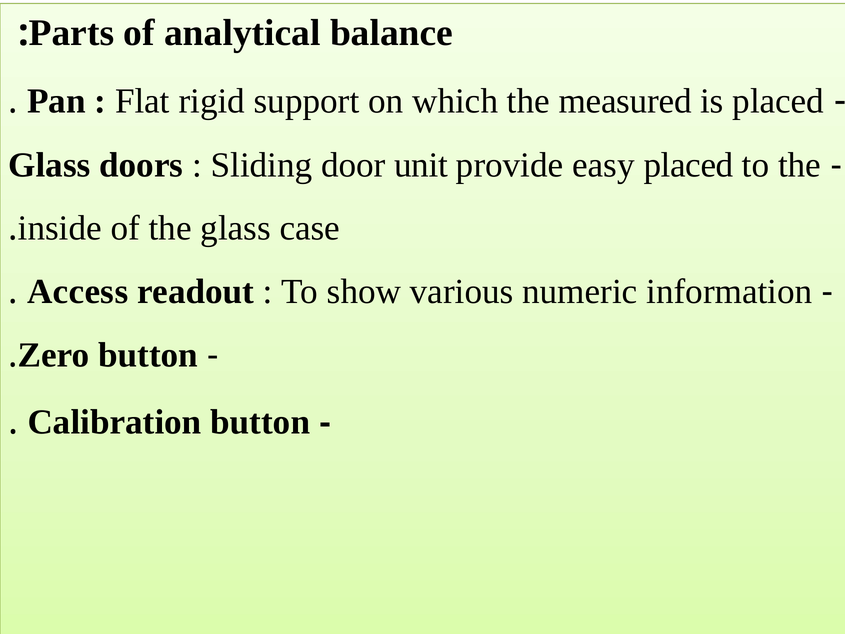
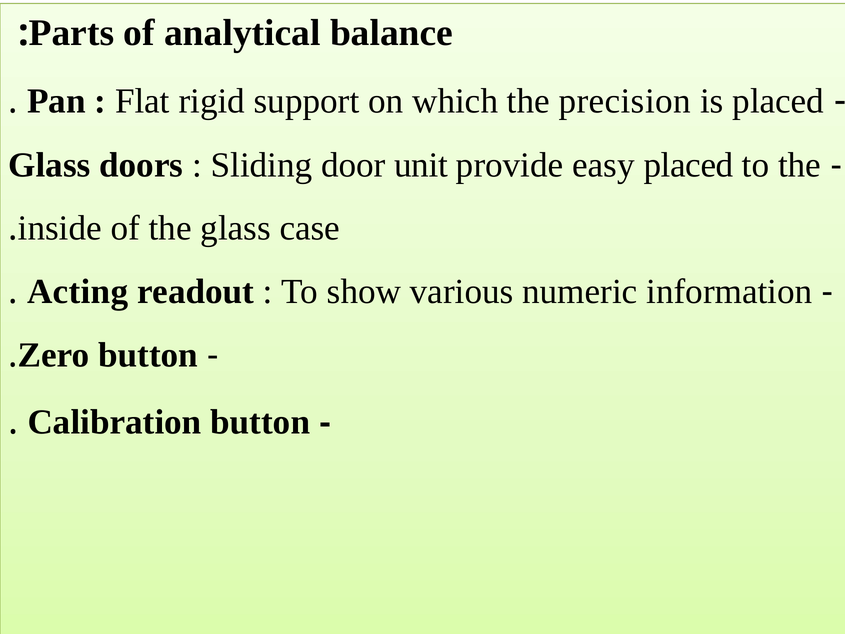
measured: measured -> precision
Access: Access -> Acting
